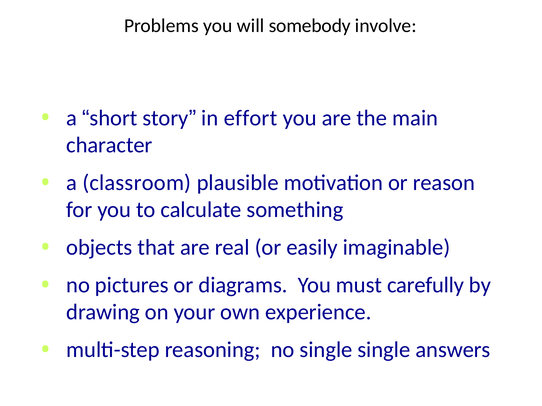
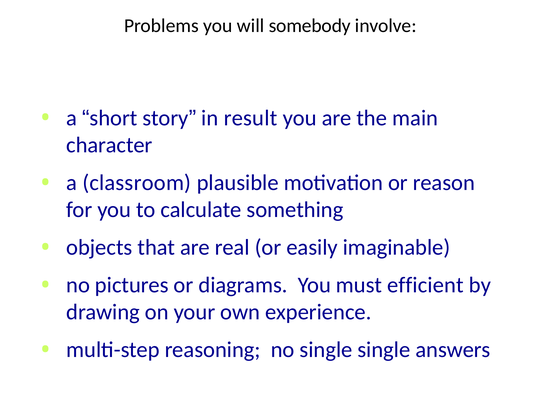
effort: effort -> result
carefully: carefully -> efficient
